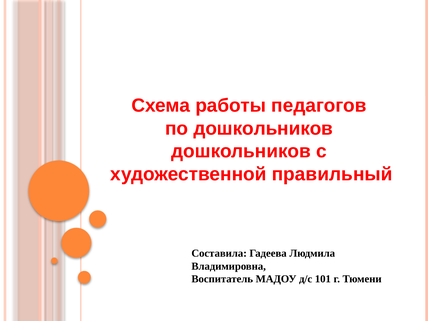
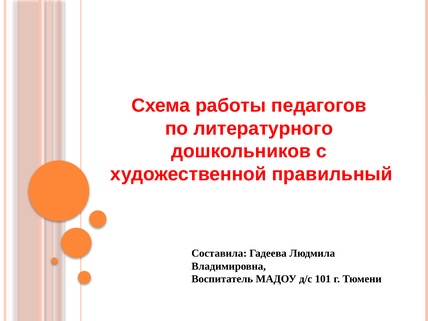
по дошкольников: дошкольников -> литературного
